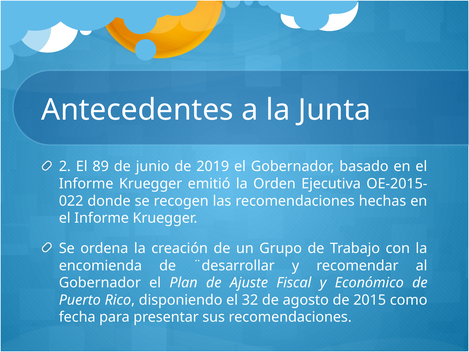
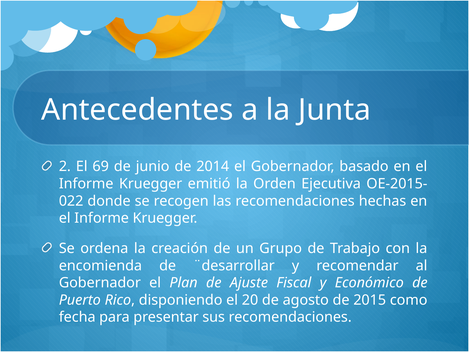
89: 89 -> 69
2019: 2019 -> 2014
32: 32 -> 20
